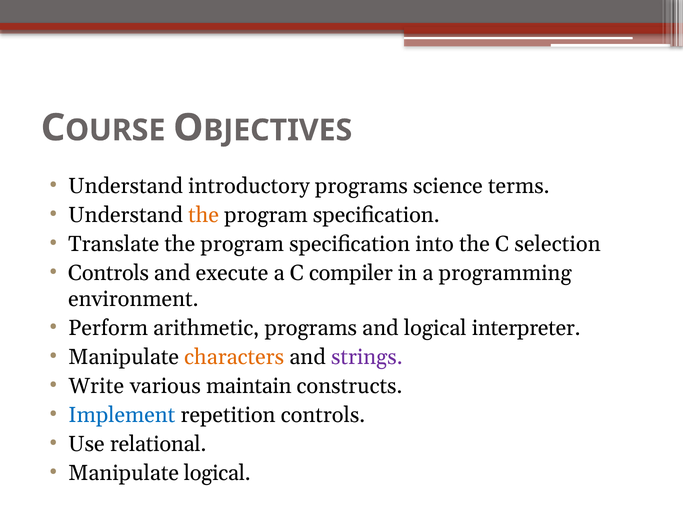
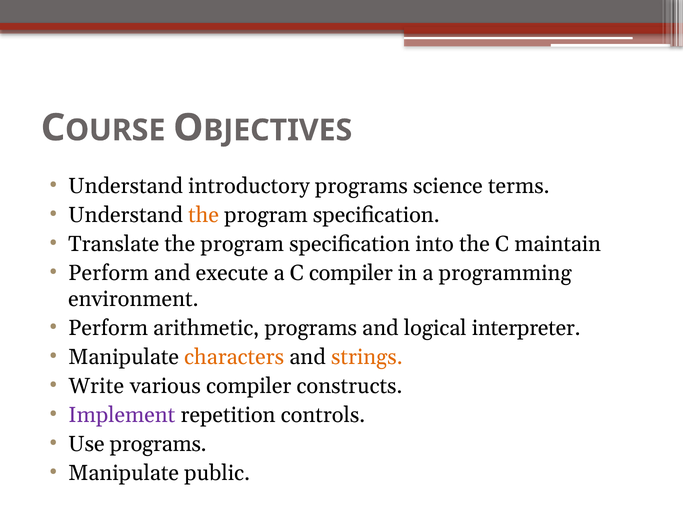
selection: selection -> maintain
Controls at (109, 273): Controls -> Perform
strings colour: purple -> orange
various maintain: maintain -> compiler
Implement colour: blue -> purple
Use relational: relational -> programs
Manipulate logical: logical -> public
